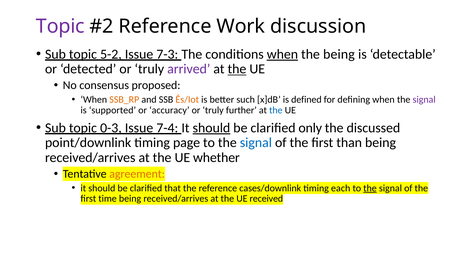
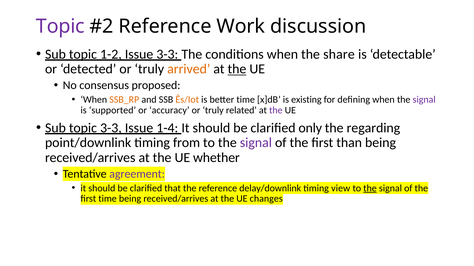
5-2: 5-2 -> 1-2
Issue 7-3: 7-3 -> 3-3
when at (282, 54) underline: present -> none
the being: being -> share
arrived colour: purple -> orange
better such: such -> time
defined: defined -> existing
further: further -> related
the at (276, 110) colour: blue -> purple
topic 0-3: 0-3 -> 3-3
7-4: 7-4 -> 1-4
should at (211, 128) underline: present -> none
discussed: discussed -> regarding
page: page -> from
signal at (256, 143) colour: blue -> purple
agreement colour: orange -> purple
cases/downlink: cases/downlink -> delay/downlink
each: each -> view
received: received -> changes
